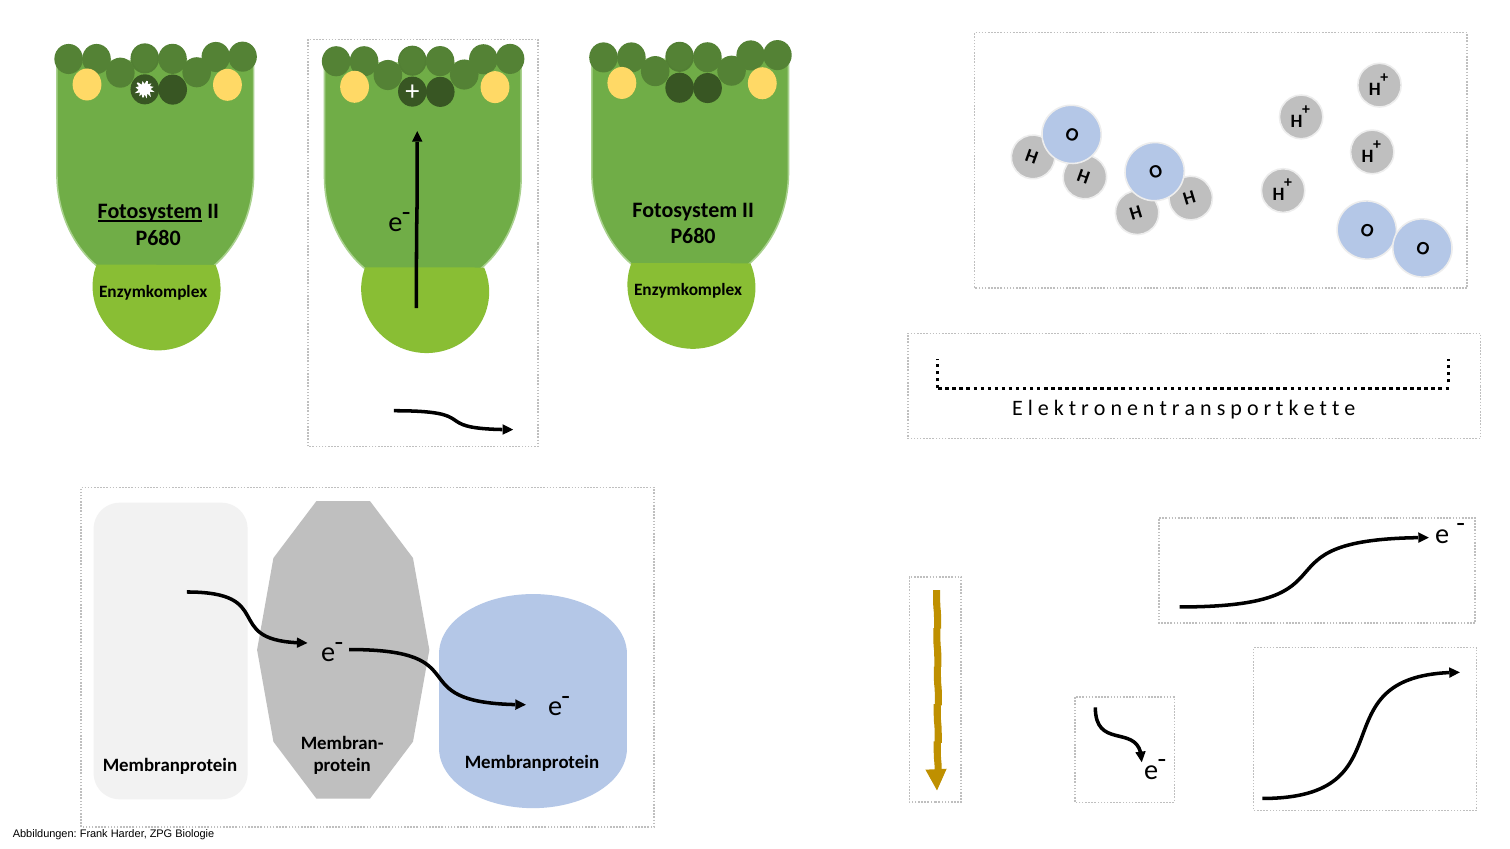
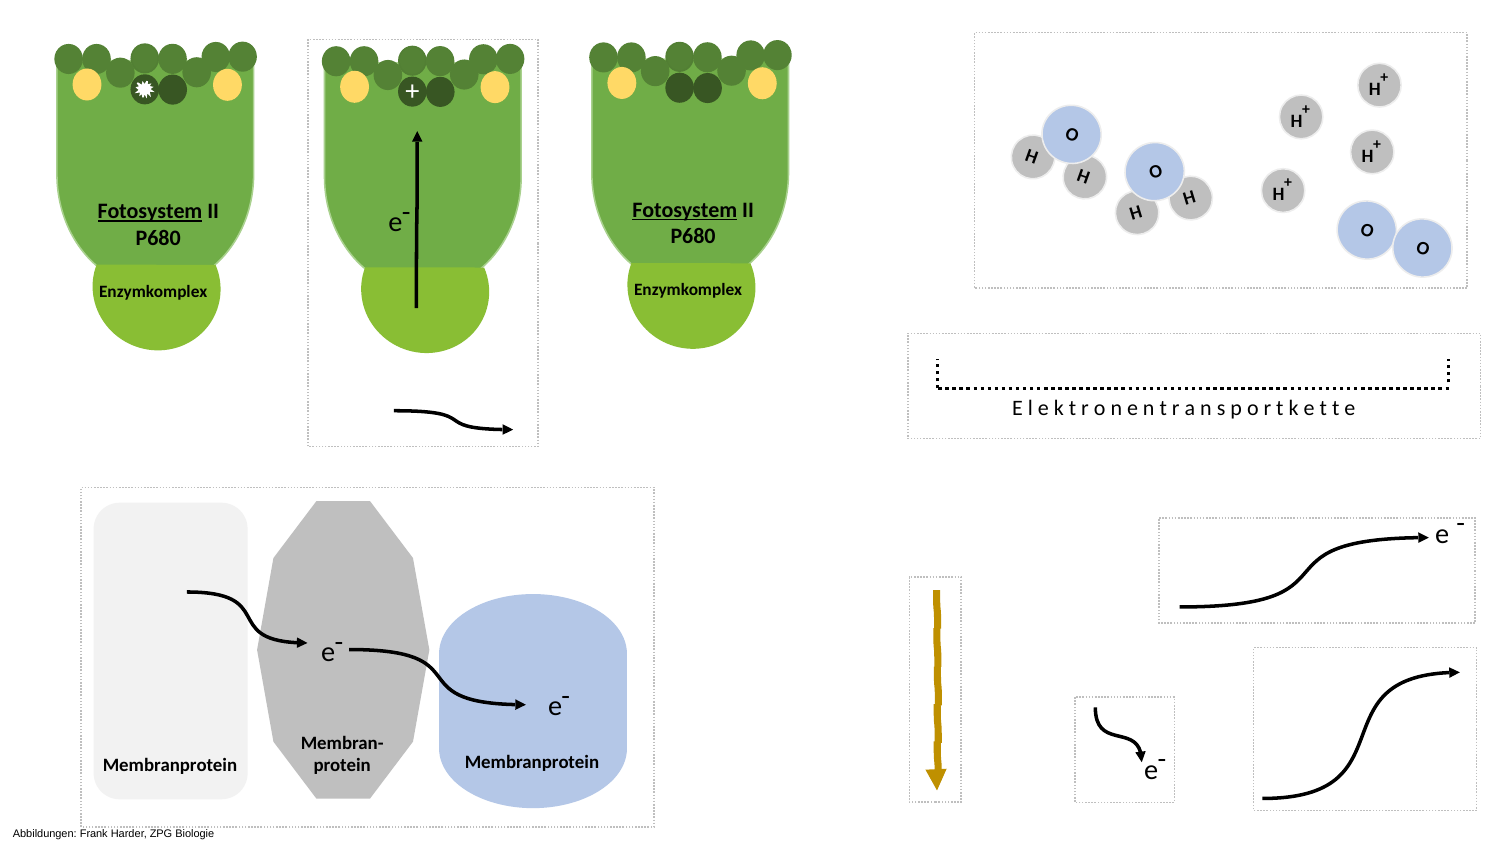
Fotosystem at (685, 210) underline: none -> present
